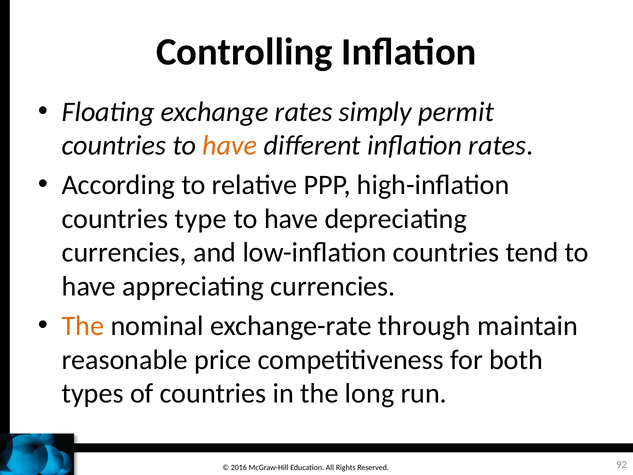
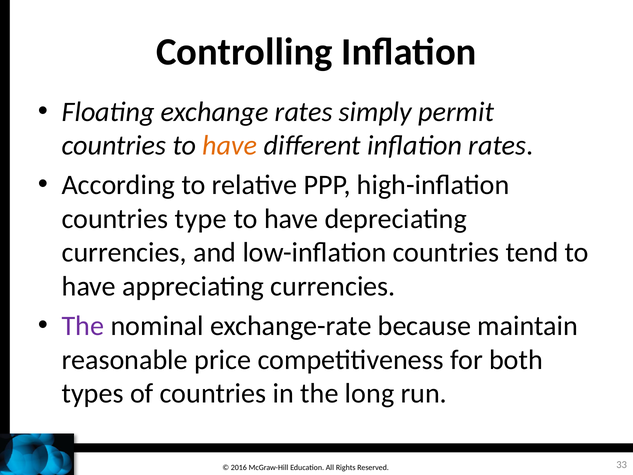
The at (83, 326) colour: orange -> purple
through: through -> because
92: 92 -> 33
